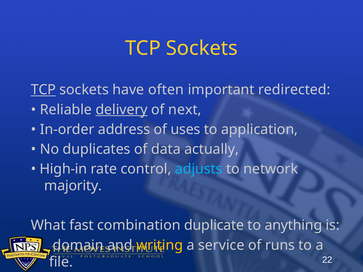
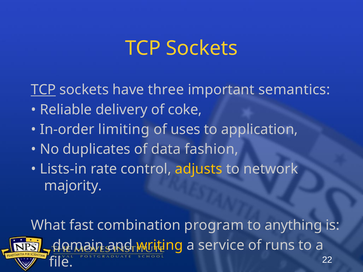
often: often -> three
redirected: redirected -> semantics
delivery underline: present -> none
next: next -> coke
address: address -> limiting
actually: actually -> fashion
High-in: High-in -> Lists-in
adjusts colour: light blue -> yellow
duplicate: duplicate -> program
